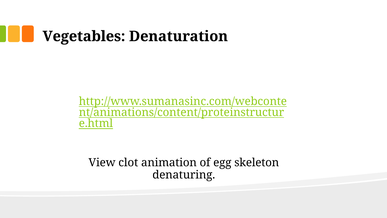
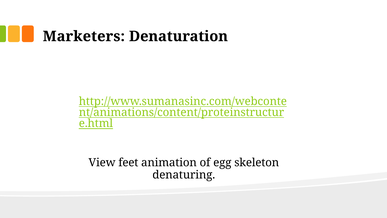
Vegetables: Vegetables -> Marketers
clot: clot -> feet
